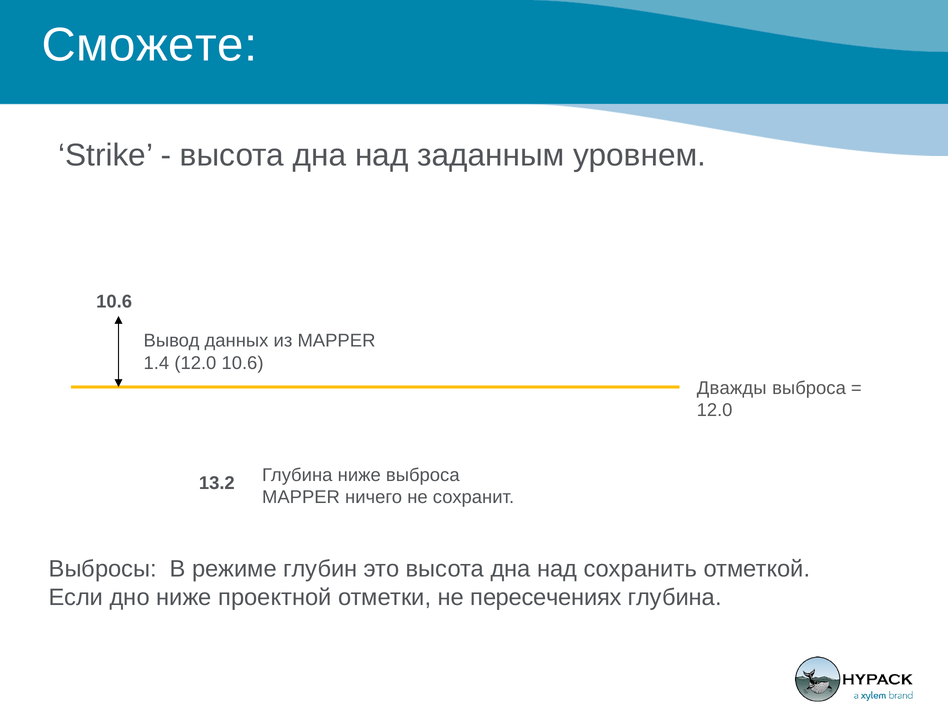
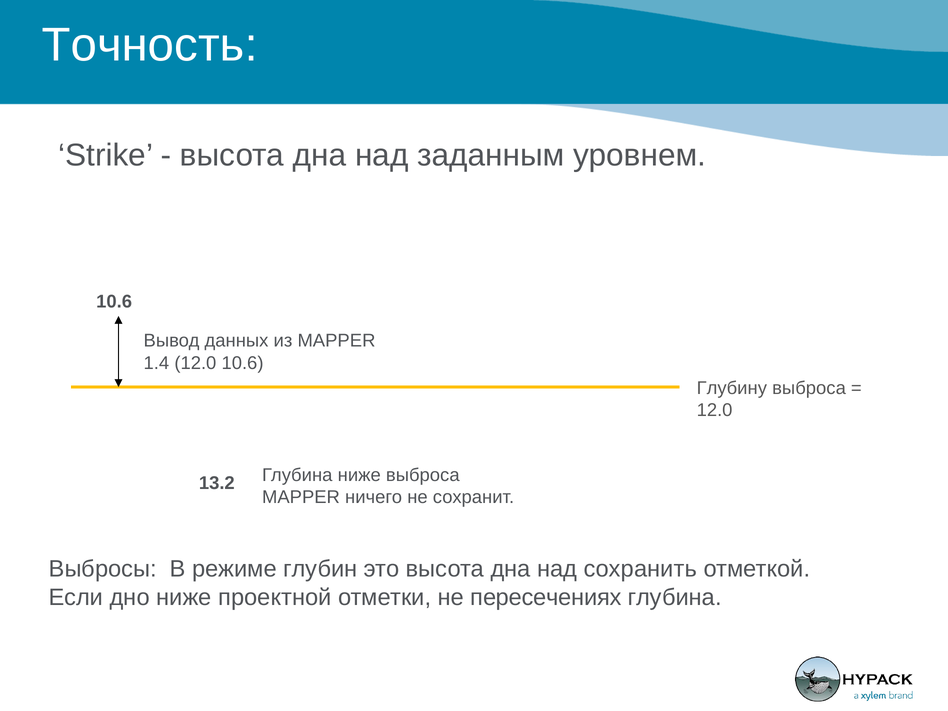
Сможете: Сможете -> Точность
Дважды: Дважды -> Глубину
